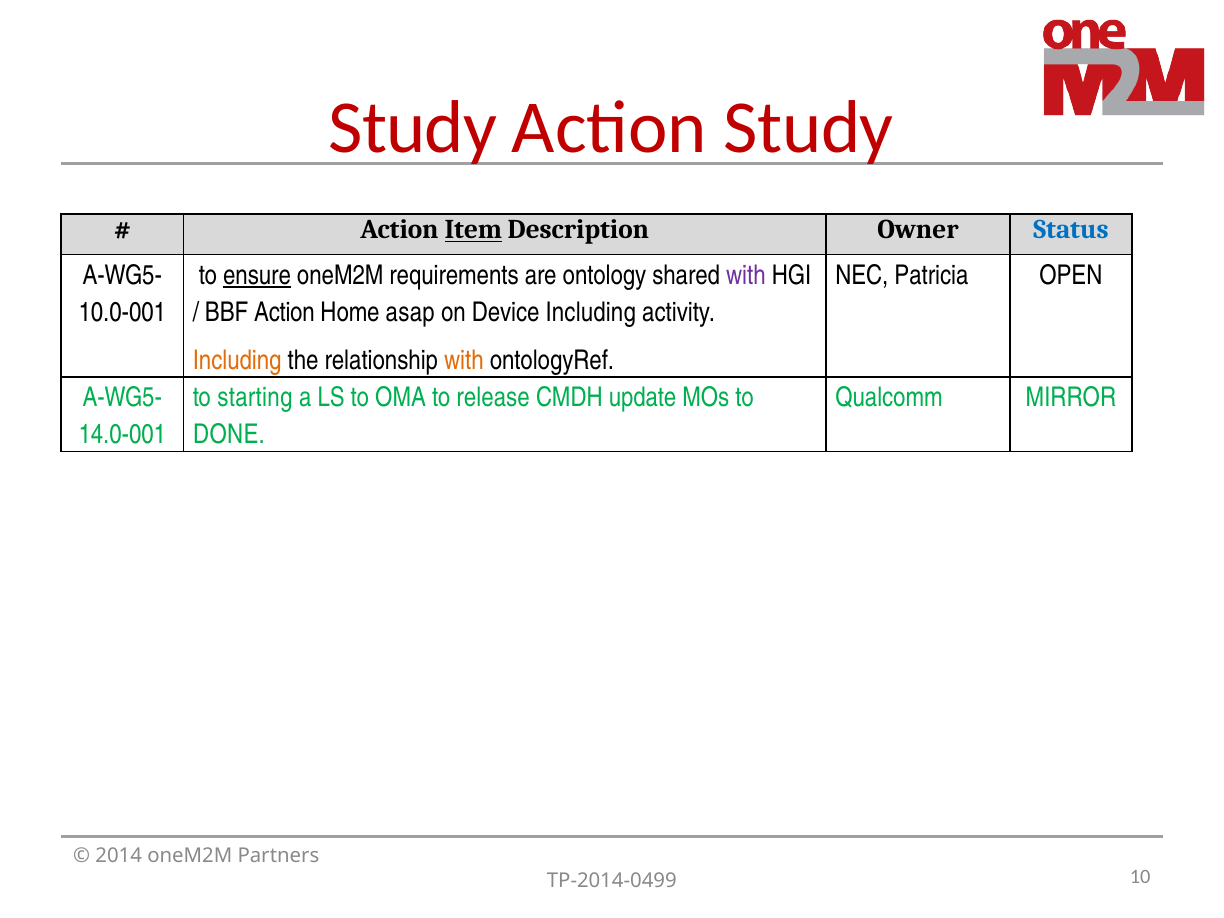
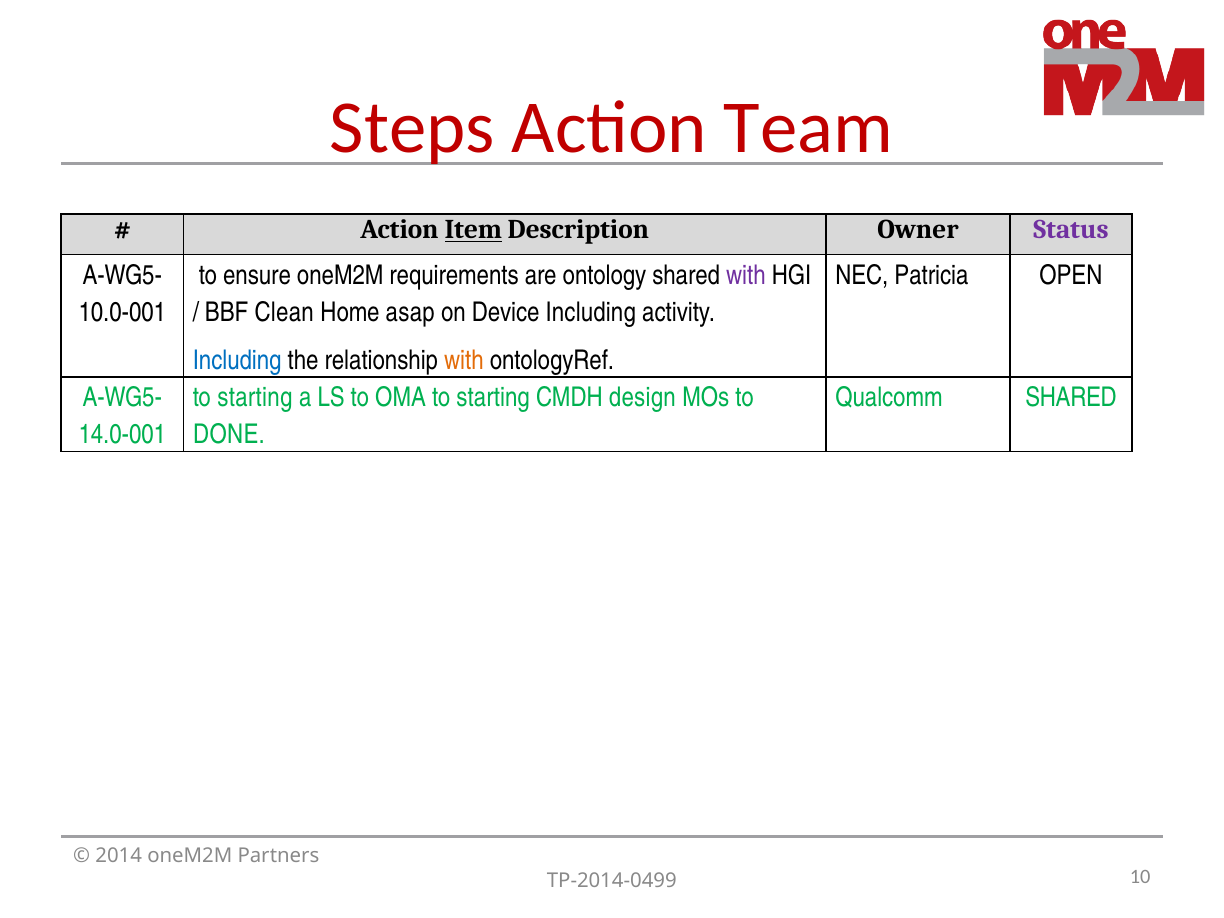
Study at (413, 128): Study -> Steps
Action Study: Study -> Team
Status colour: blue -> purple
ensure underline: present -> none
BBF Action: Action -> Clean
Including at (237, 360) colour: orange -> blue
OMA to release: release -> starting
update: update -> design
Qualcomm MIRROR: MIRROR -> SHARED
